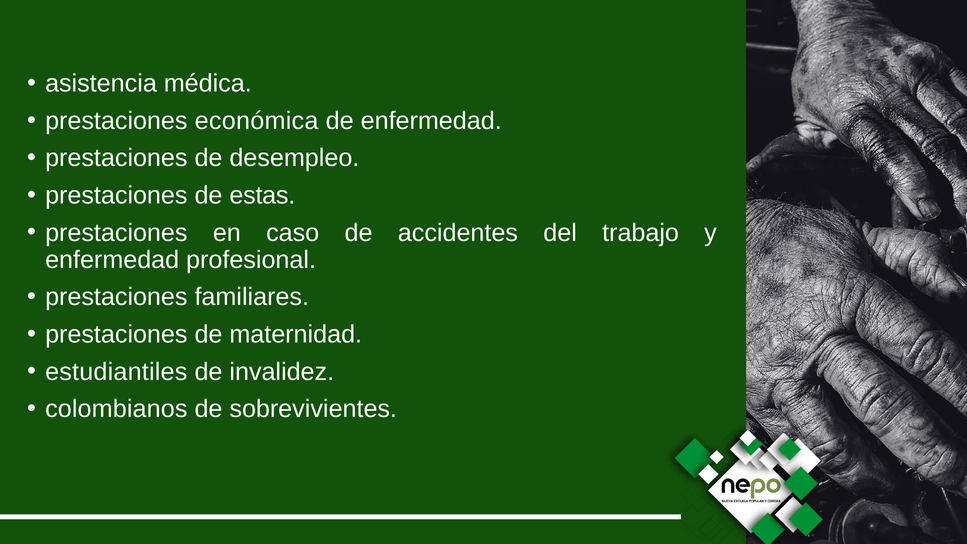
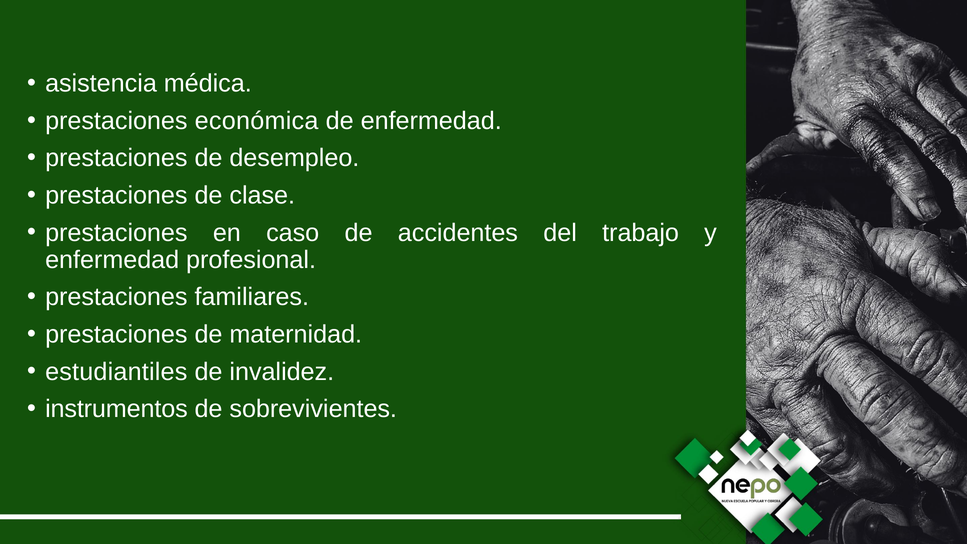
estas: estas -> clase
colombianos: colombianos -> instrumentos
